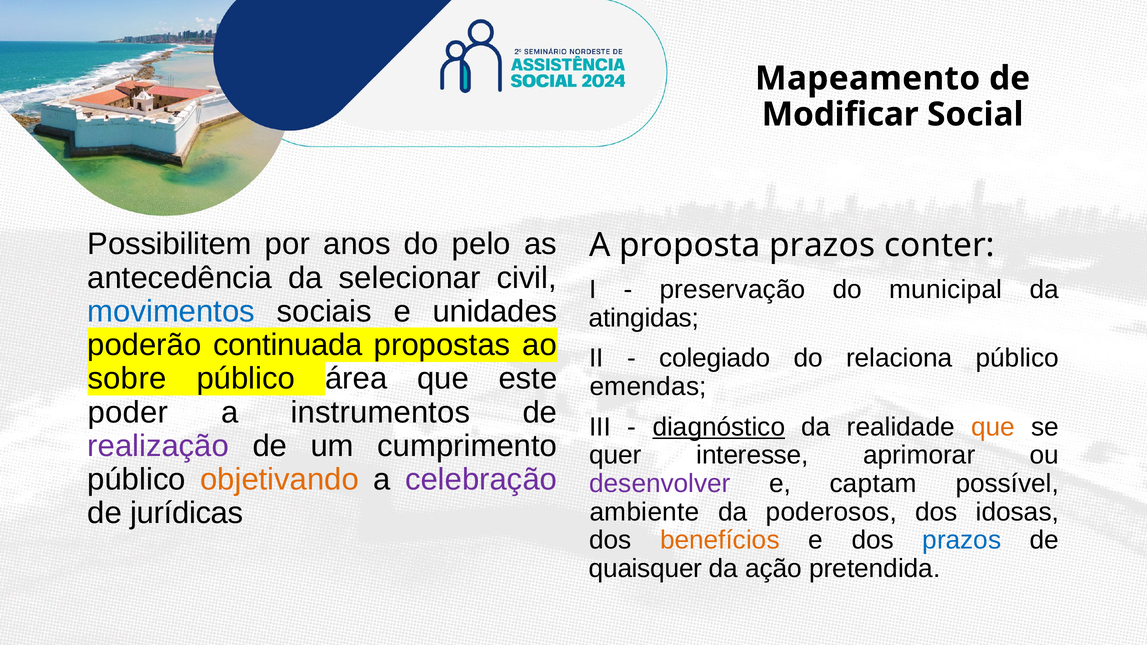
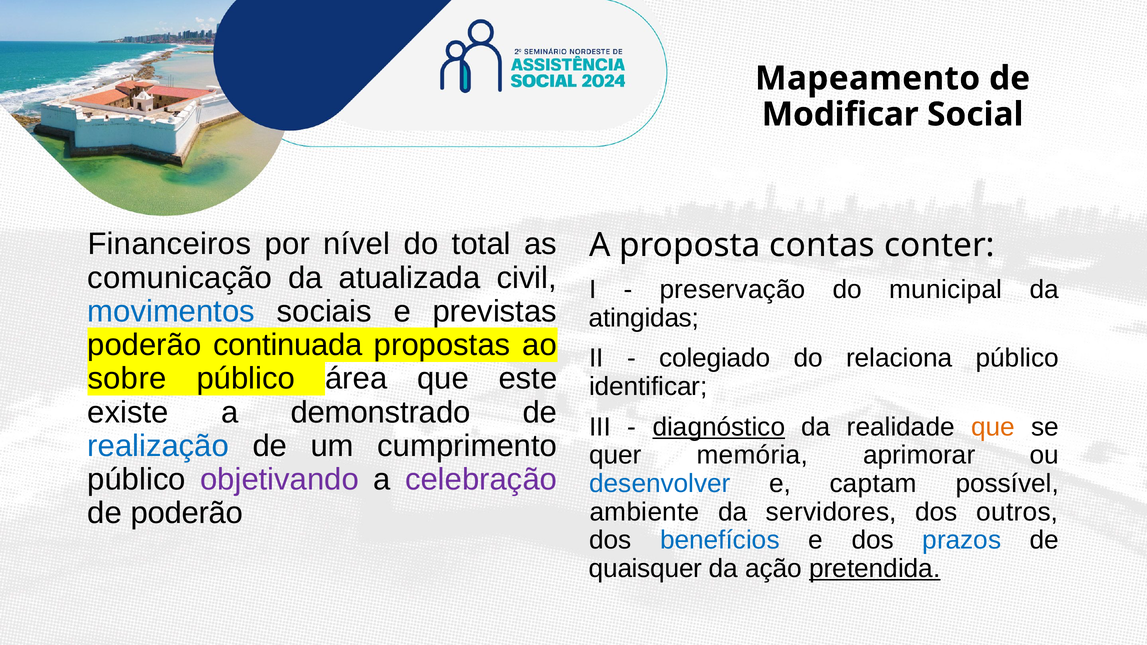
Possibilitem: Possibilitem -> Financeiros
anos: anos -> nível
pelo: pelo -> total
proposta prazos: prazos -> contas
antecedência: antecedência -> comunicação
selecionar: selecionar -> atualizada
unidades: unidades -> previstas
emendas: emendas -> identificar
poder: poder -> existe
instrumentos: instrumentos -> demonstrado
realização colour: purple -> blue
interesse: interesse -> memória
objetivando colour: orange -> purple
desenvolver colour: purple -> blue
de jurídicas: jurídicas -> poderão
poderosos: poderosos -> servidores
idosas: idosas -> outros
benefícios colour: orange -> blue
pretendida underline: none -> present
